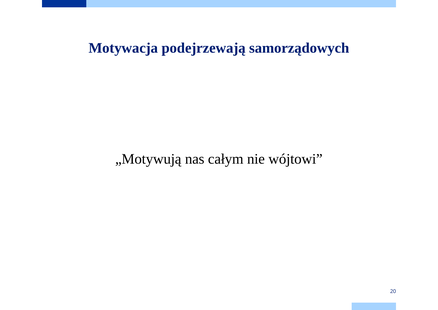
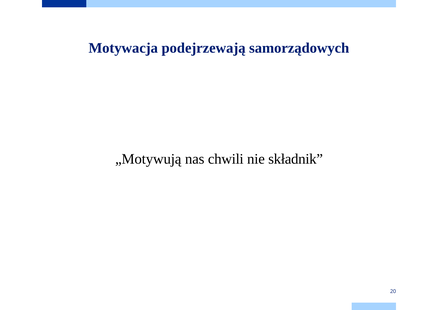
całym: całym -> chwili
wójtowi: wójtowi -> składnik
